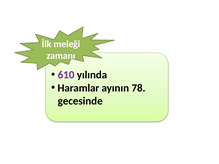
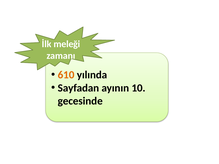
610 colour: purple -> orange
Haramlar: Haramlar -> Sayfadan
78: 78 -> 10
